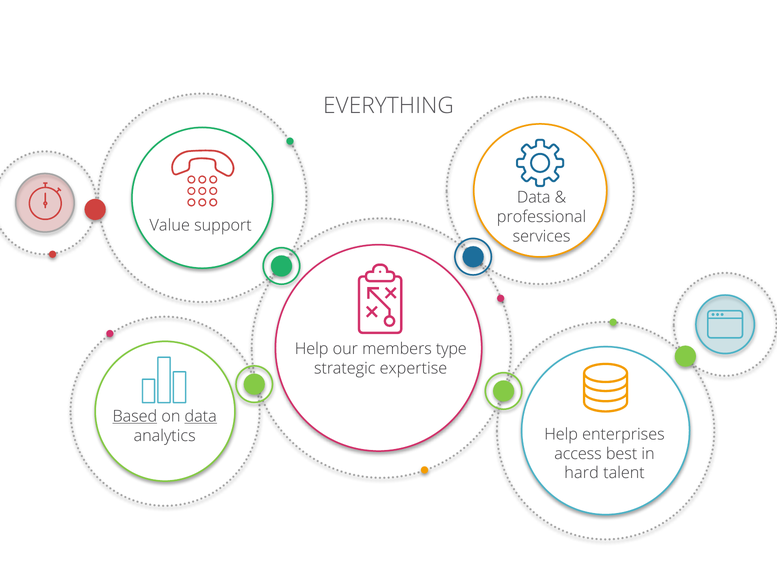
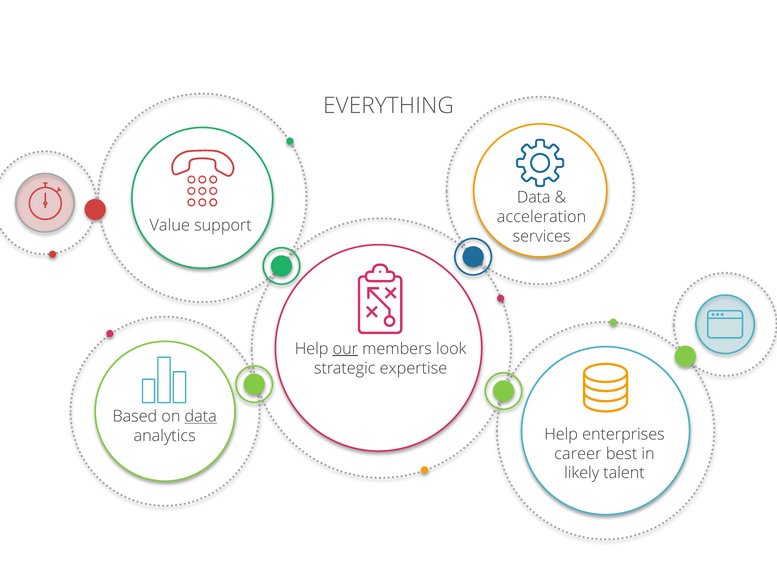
professional: professional -> acceleration
our underline: none -> present
type: type -> look
Based underline: present -> none
access: access -> career
hard: hard -> likely
